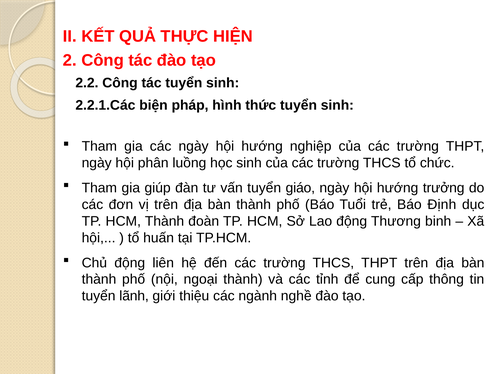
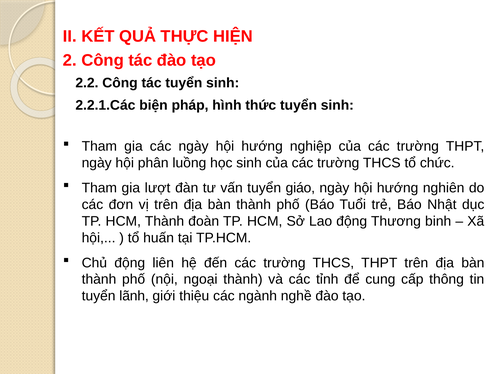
giúp: giúp -> lượt
trưởng: trưởng -> nghiên
Định: Định -> Nhật
